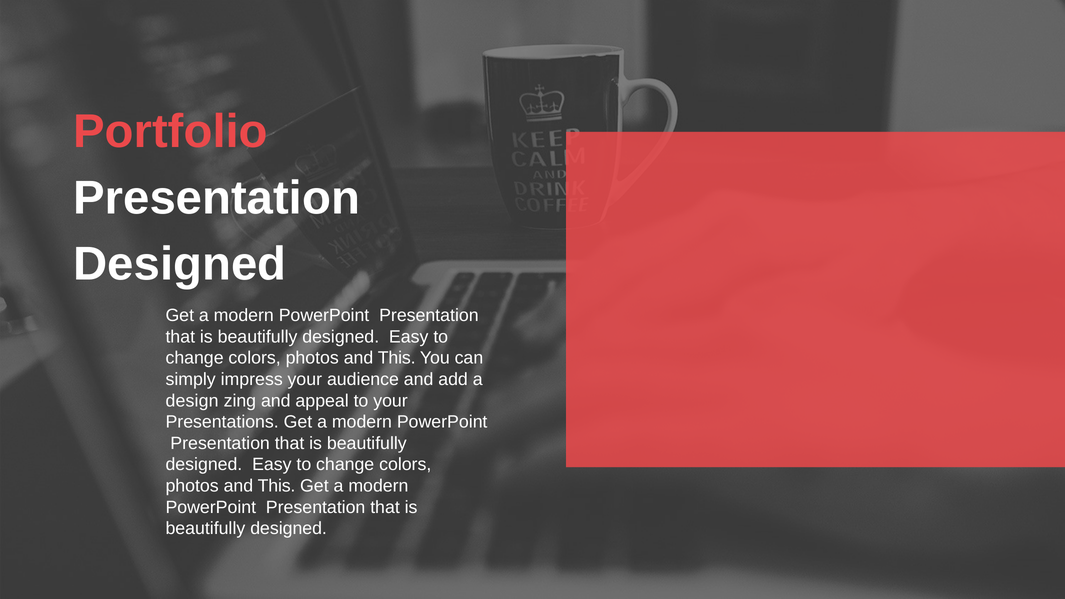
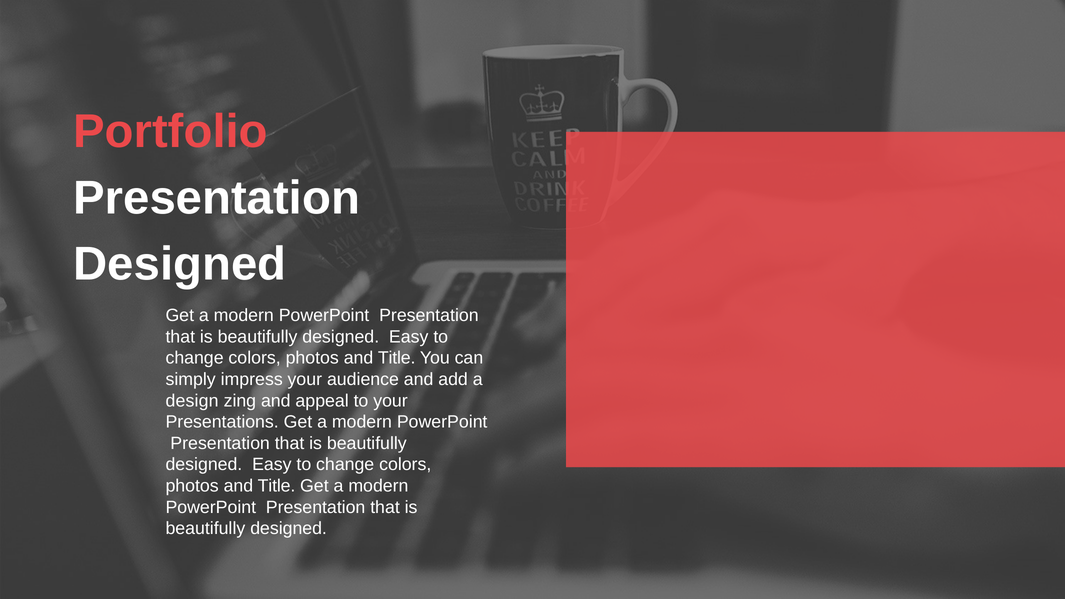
This at (397, 358): This -> Title
This at (277, 486): This -> Title
